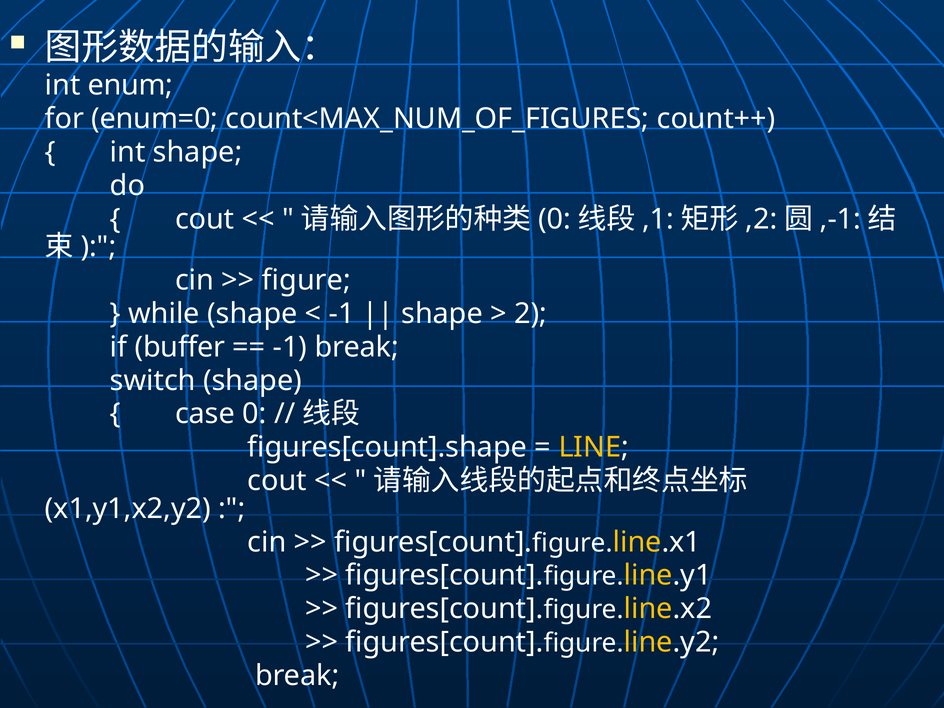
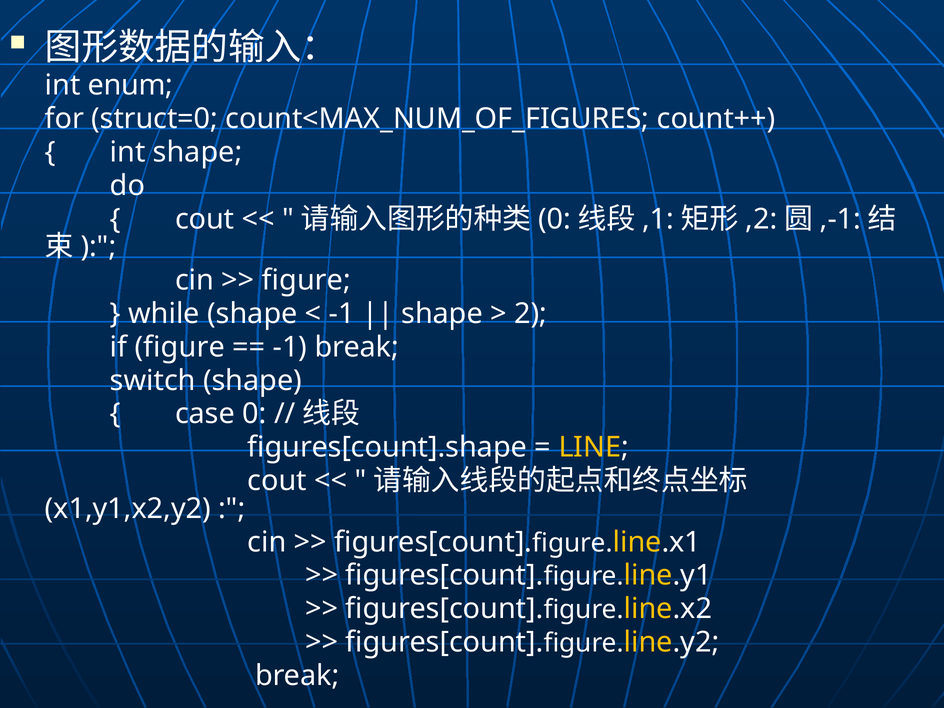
enum=0: enum=0 -> struct=0
if buffer: buffer -> figure
